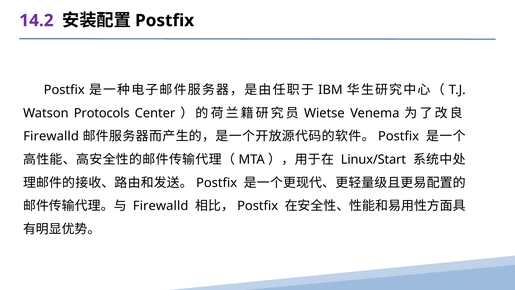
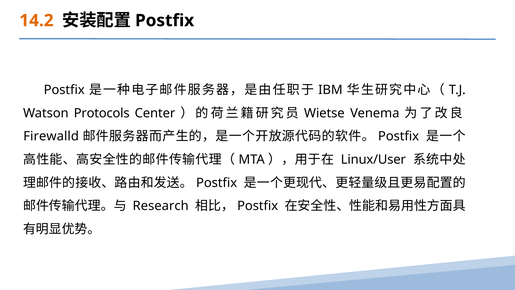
14.2 colour: purple -> orange
Linux/Start: Linux/Start -> Linux/User
Firewalld at (161, 206): Firewalld -> Research
